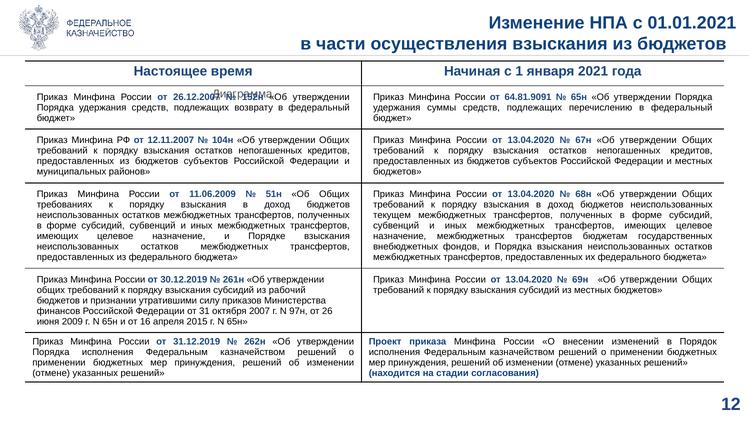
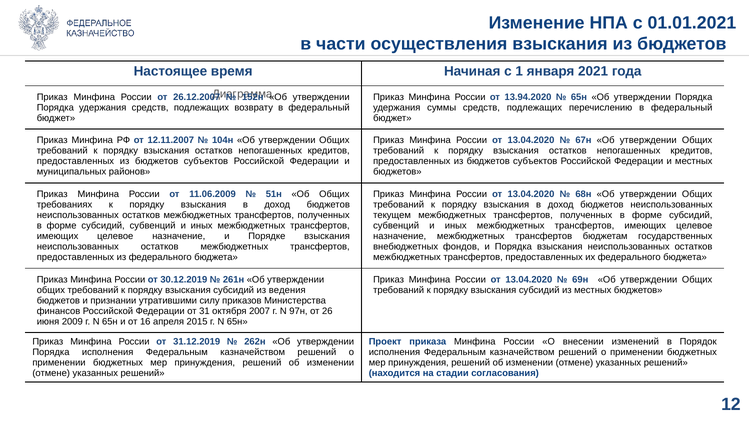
64.81.9091: 64.81.9091 -> 13.94.2020
рабочий: рабочий -> ведения
